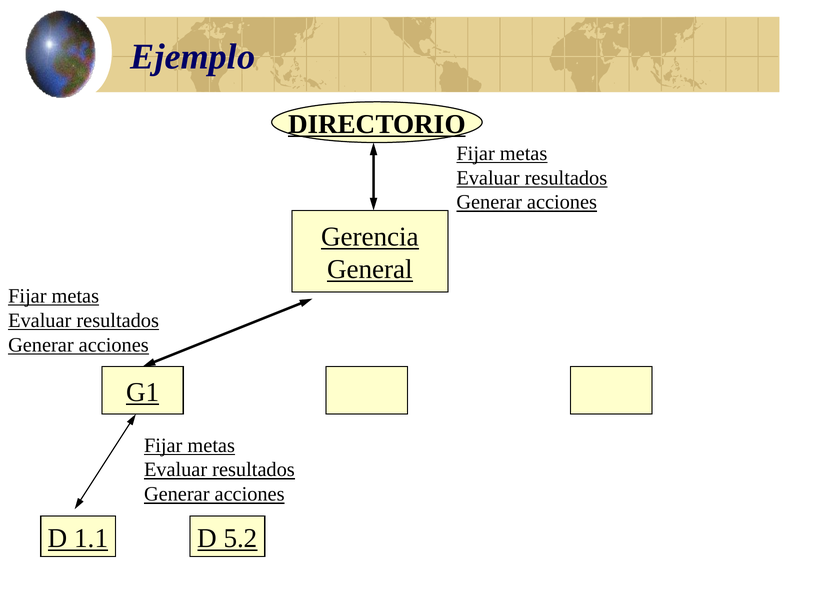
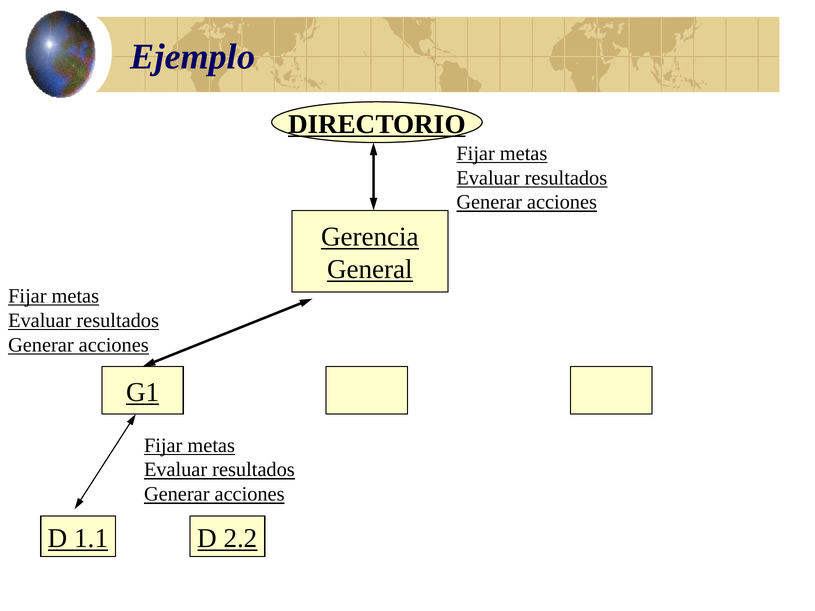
5.2: 5.2 -> 2.2
